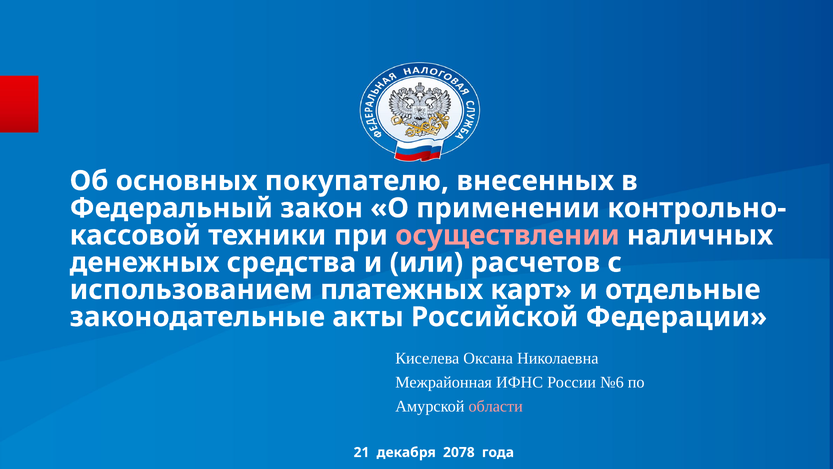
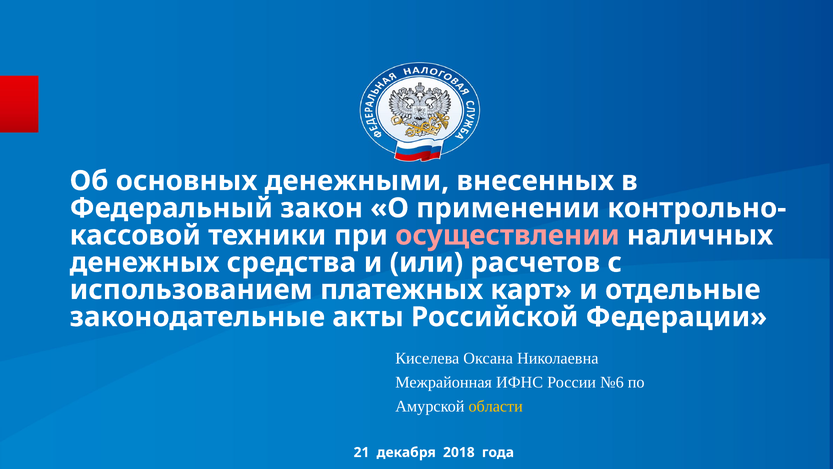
покупателю: покупателю -> денежными
области colour: pink -> yellow
2078: 2078 -> 2018
